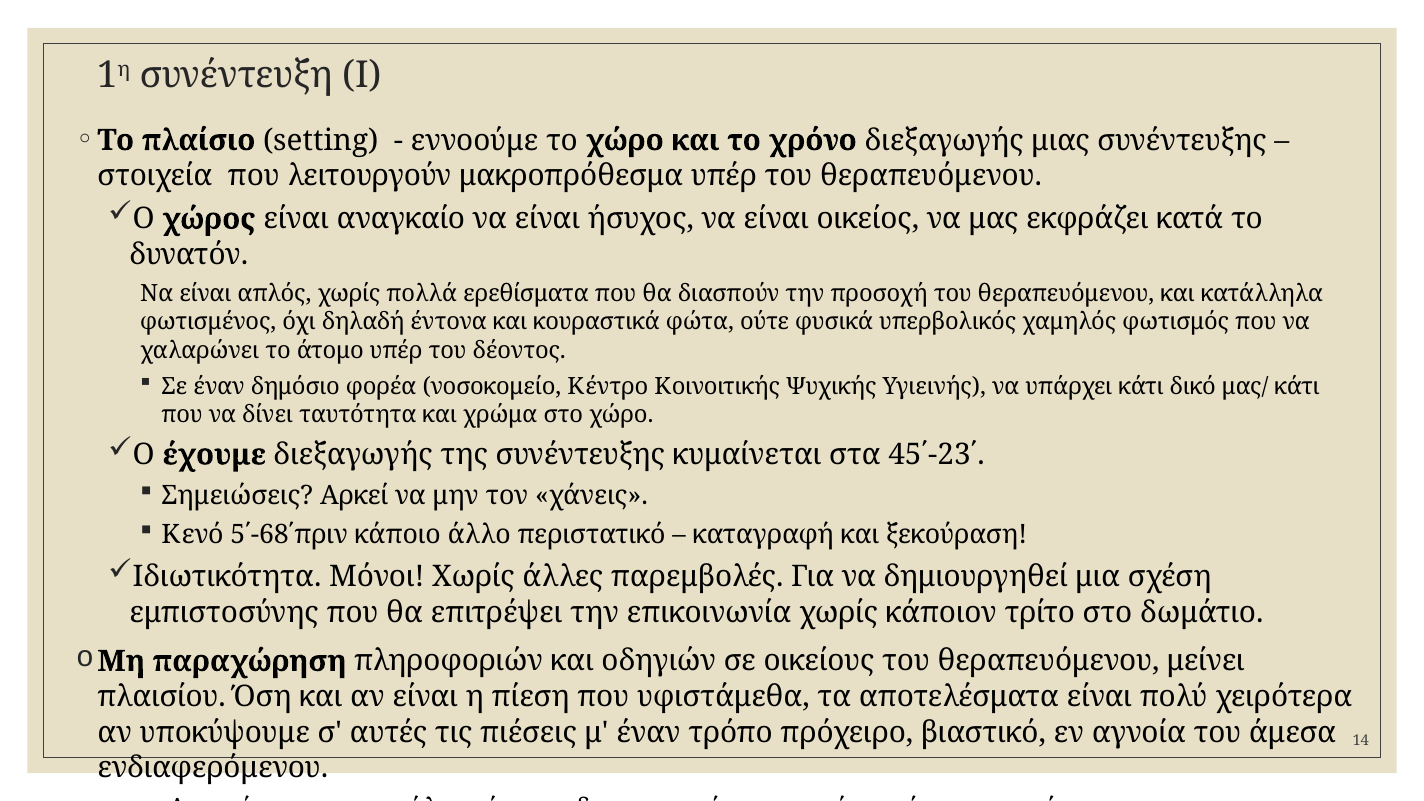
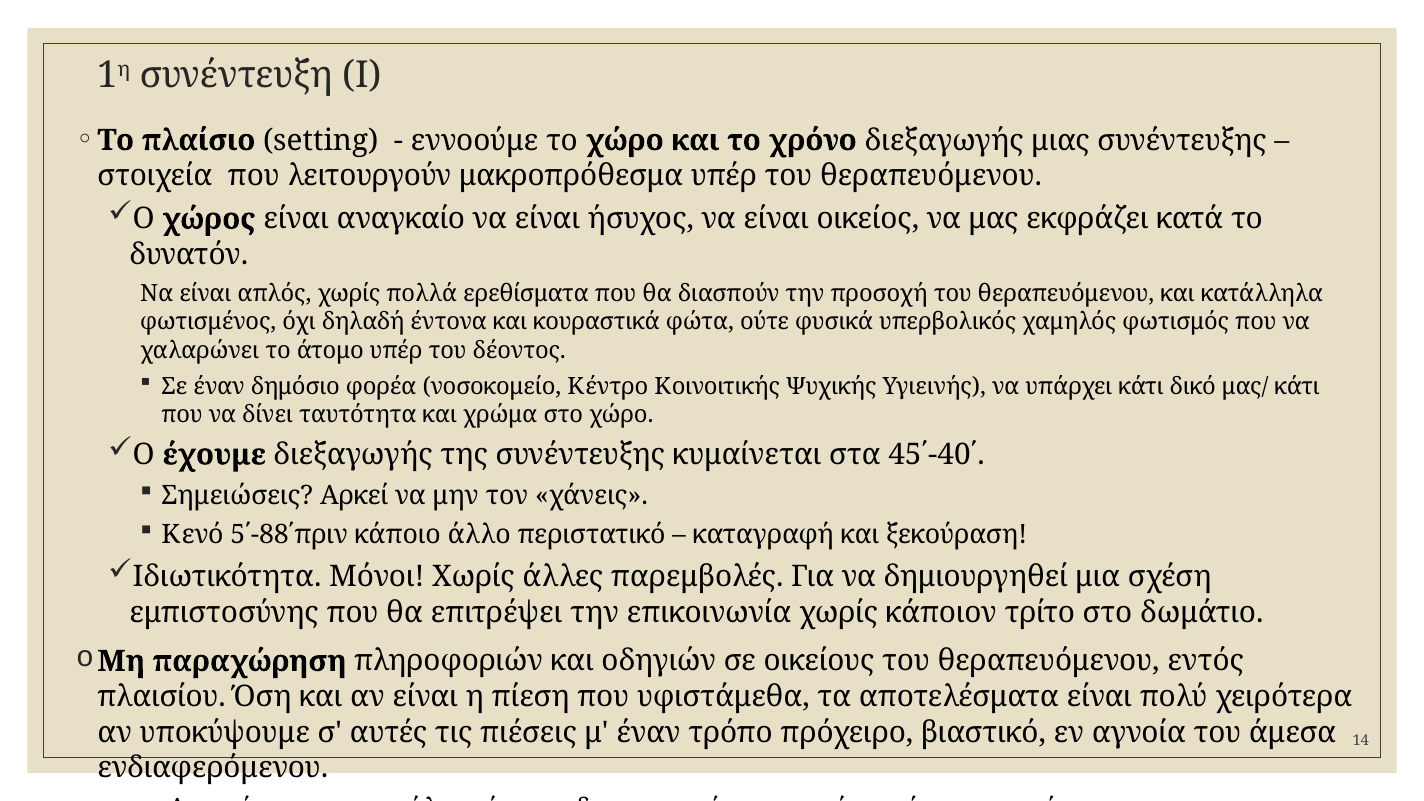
45΄-23΄: 45΄-23΄ -> 45΄-40΄
5΄-68΄πριν: 5΄-68΄πριν -> 5΄-88΄πριν
μείνει: μείνει -> εντός
